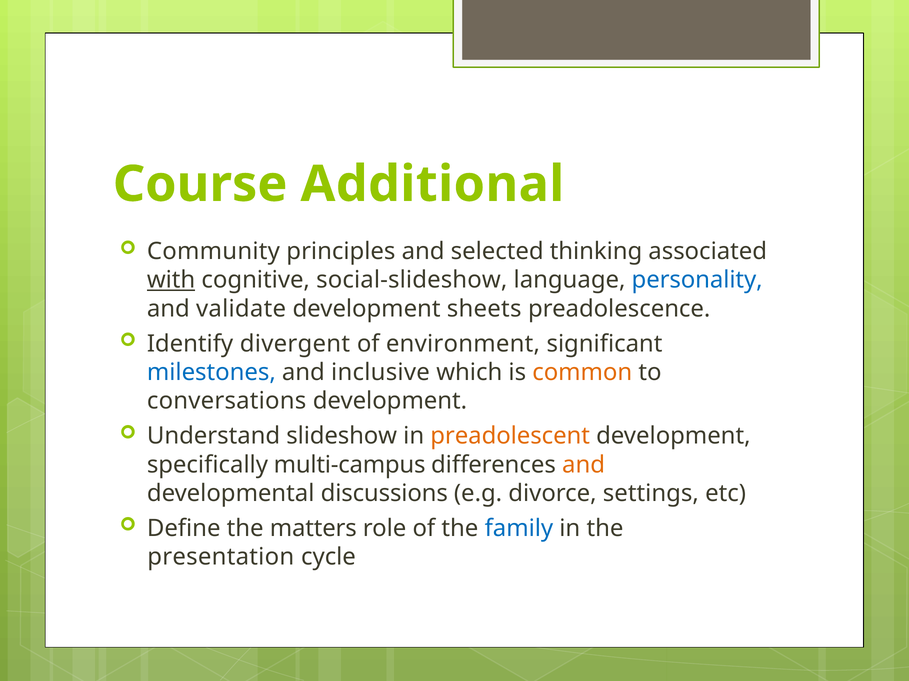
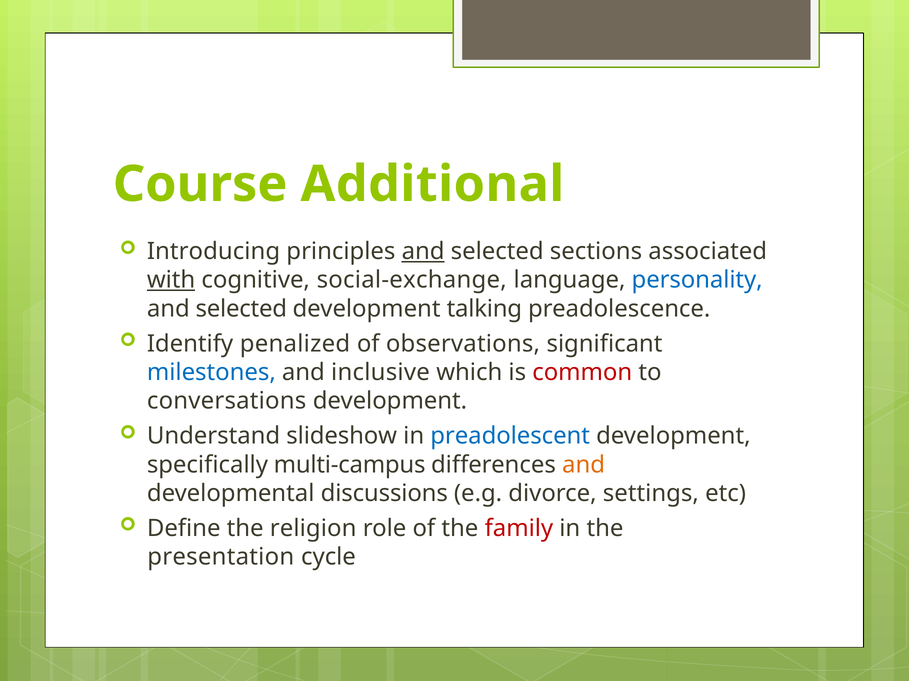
Community: Community -> Introducing
and at (423, 252) underline: none -> present
thinking: thinking -> sections
social-slideshow: social-slideshow -> social-exchange
validate at (241, 309): validate -> selected
sheets: sheets -> talking
divergent: divergent -> penalized
environment: environment -> observations
common colour: orange -> red
preadolescent colour: orange -> blue
matters: matters -> religion
family colour: blue -> red
